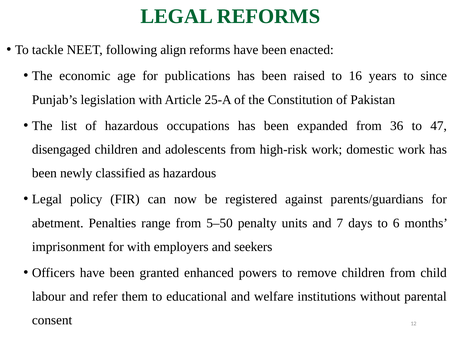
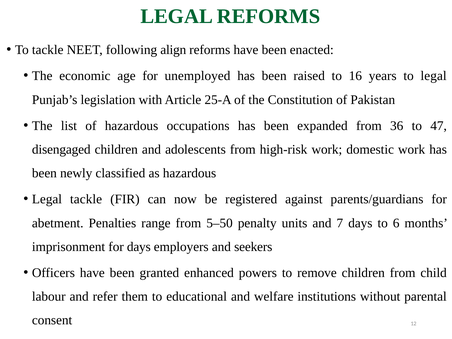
publications: publications -> unemployed
to since: since -> legal
Legal policy: policy -> tackle
for with: with -> days
